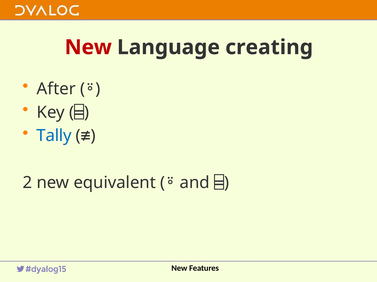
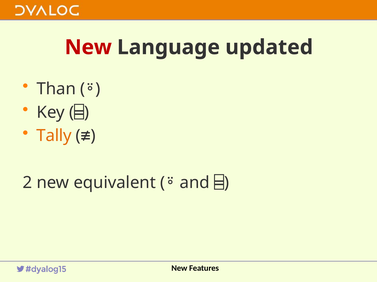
creating: creating -> updated
After: After -> Than
Tally colour: blue -> orange
